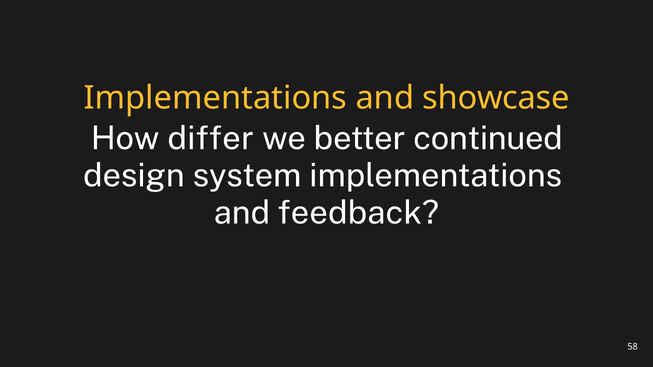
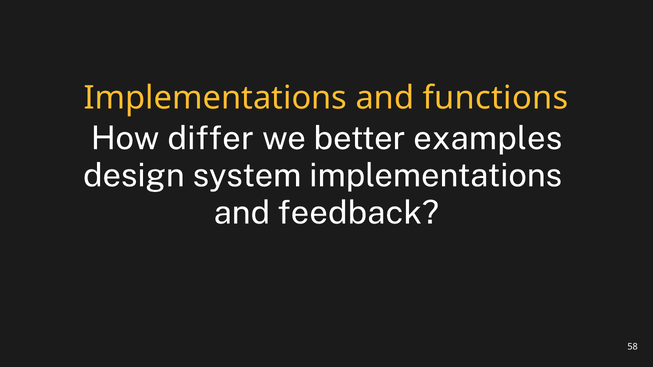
showcase: showcase -> functions
continued: continued -> examples
